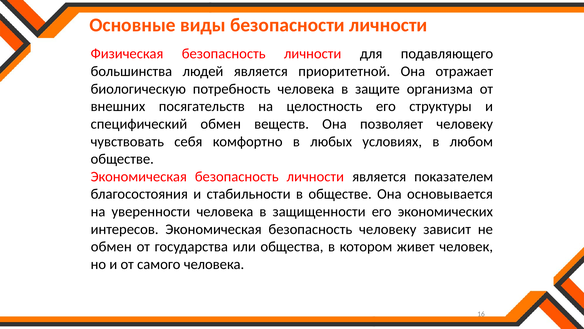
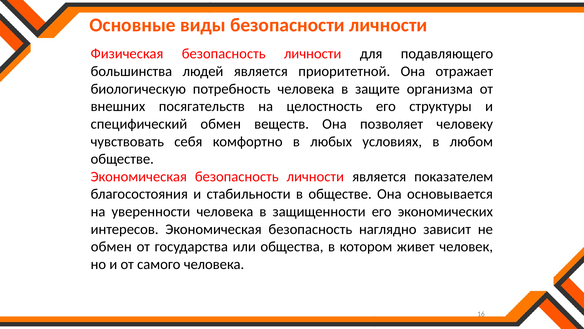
безопасность человеку: человеку -> наглядно
